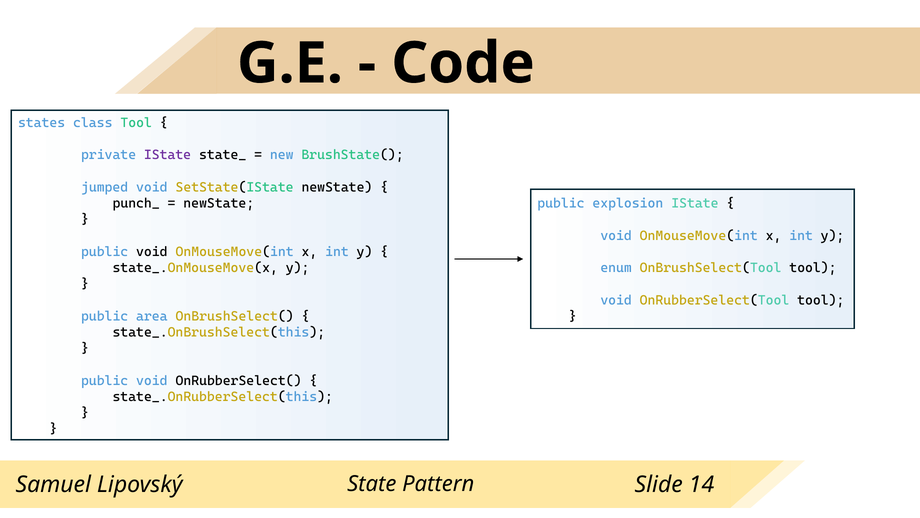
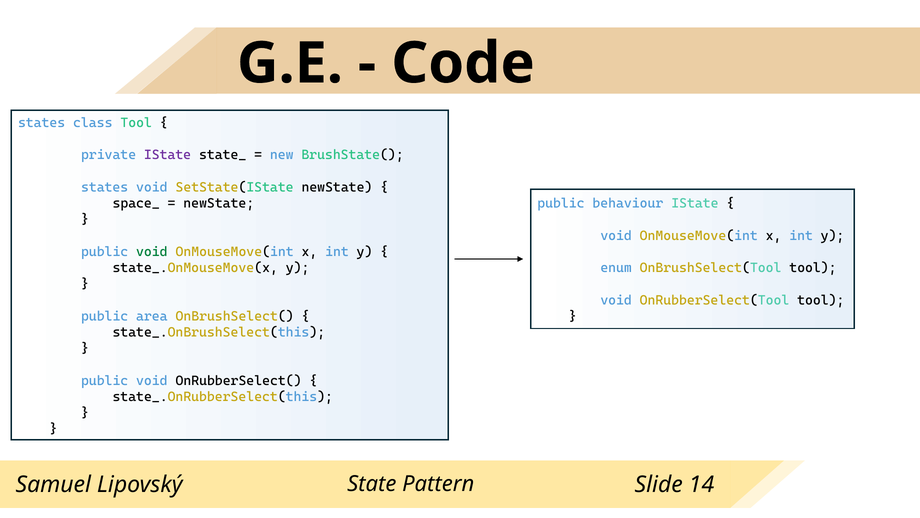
jumped at (105, 187): jumped -> states
punch_: punch_ -> space_
explosion: explosion -> behaviour
void at (152, 251) colour: black -> green
